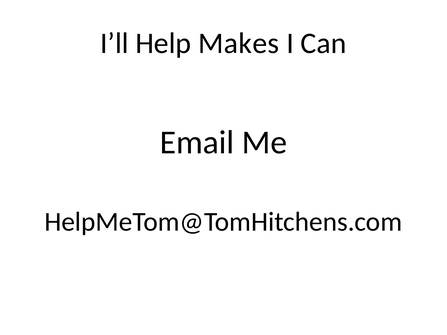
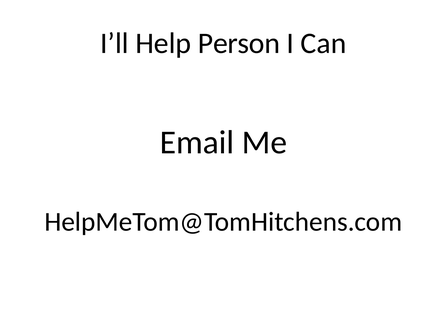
Makes: Makes -> Person
